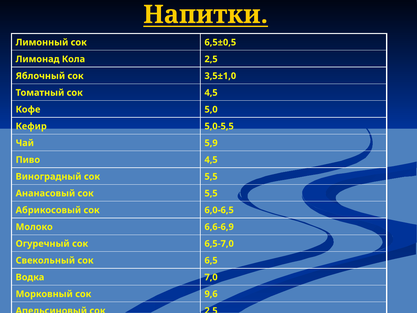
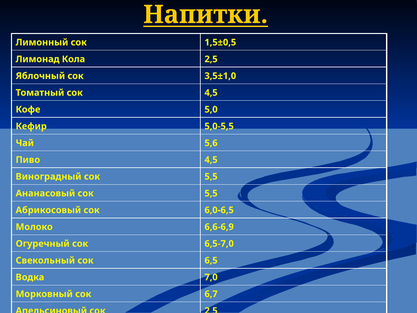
6,5±0,5: 6,5±0,5 -> 1,5±0,5
5,9: 5,9 -> 5,6
9,6: 9,6 -> 6,7
